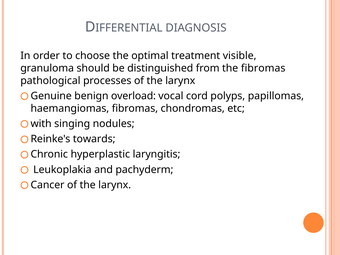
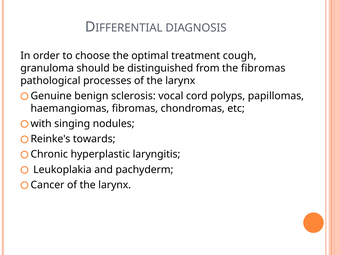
visible: visible -> cough
overload: overload -> sclerosis
